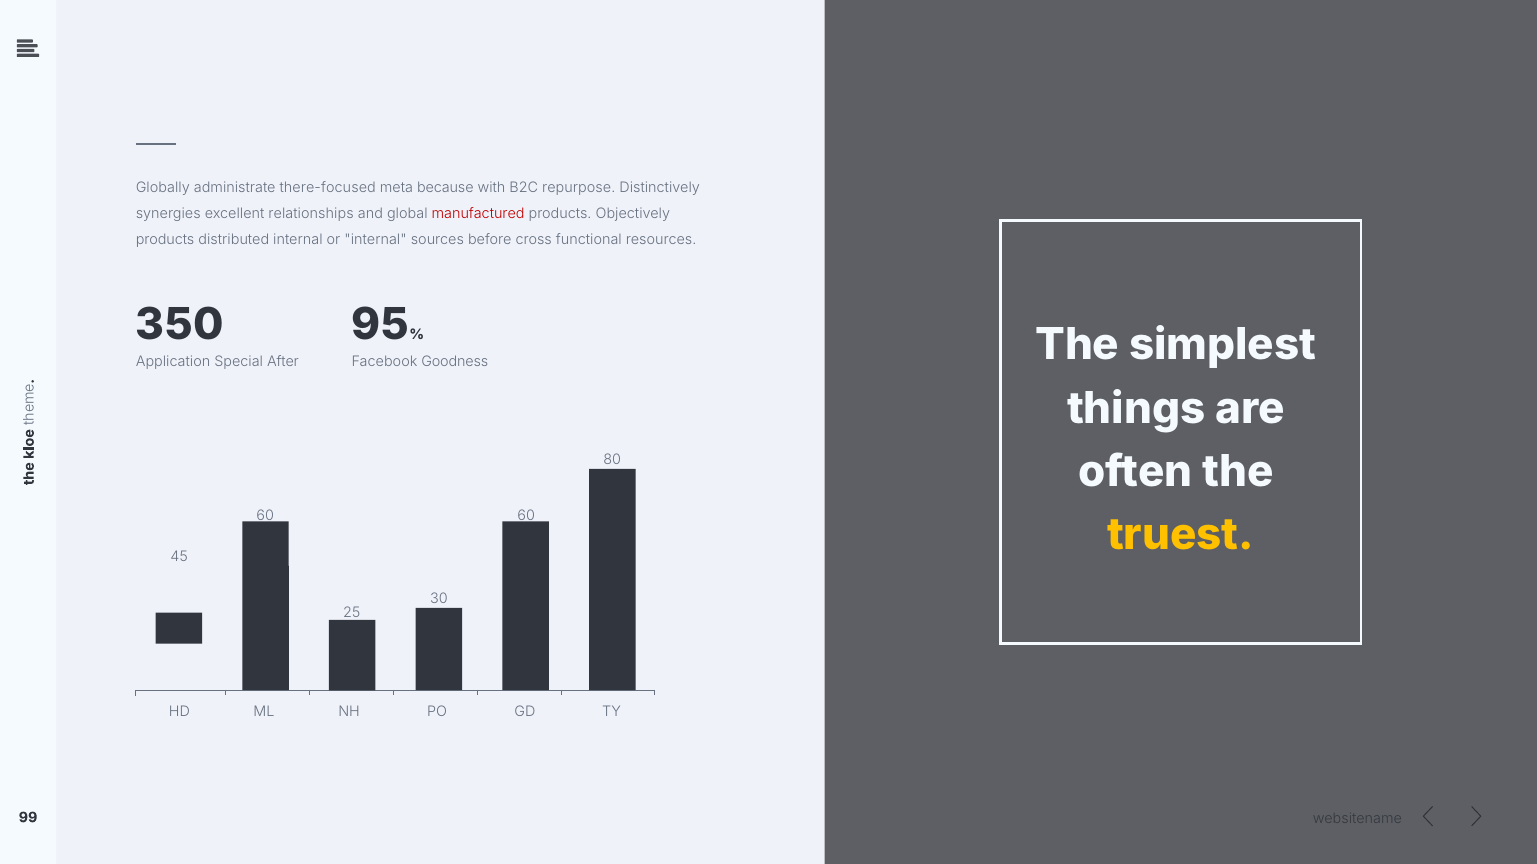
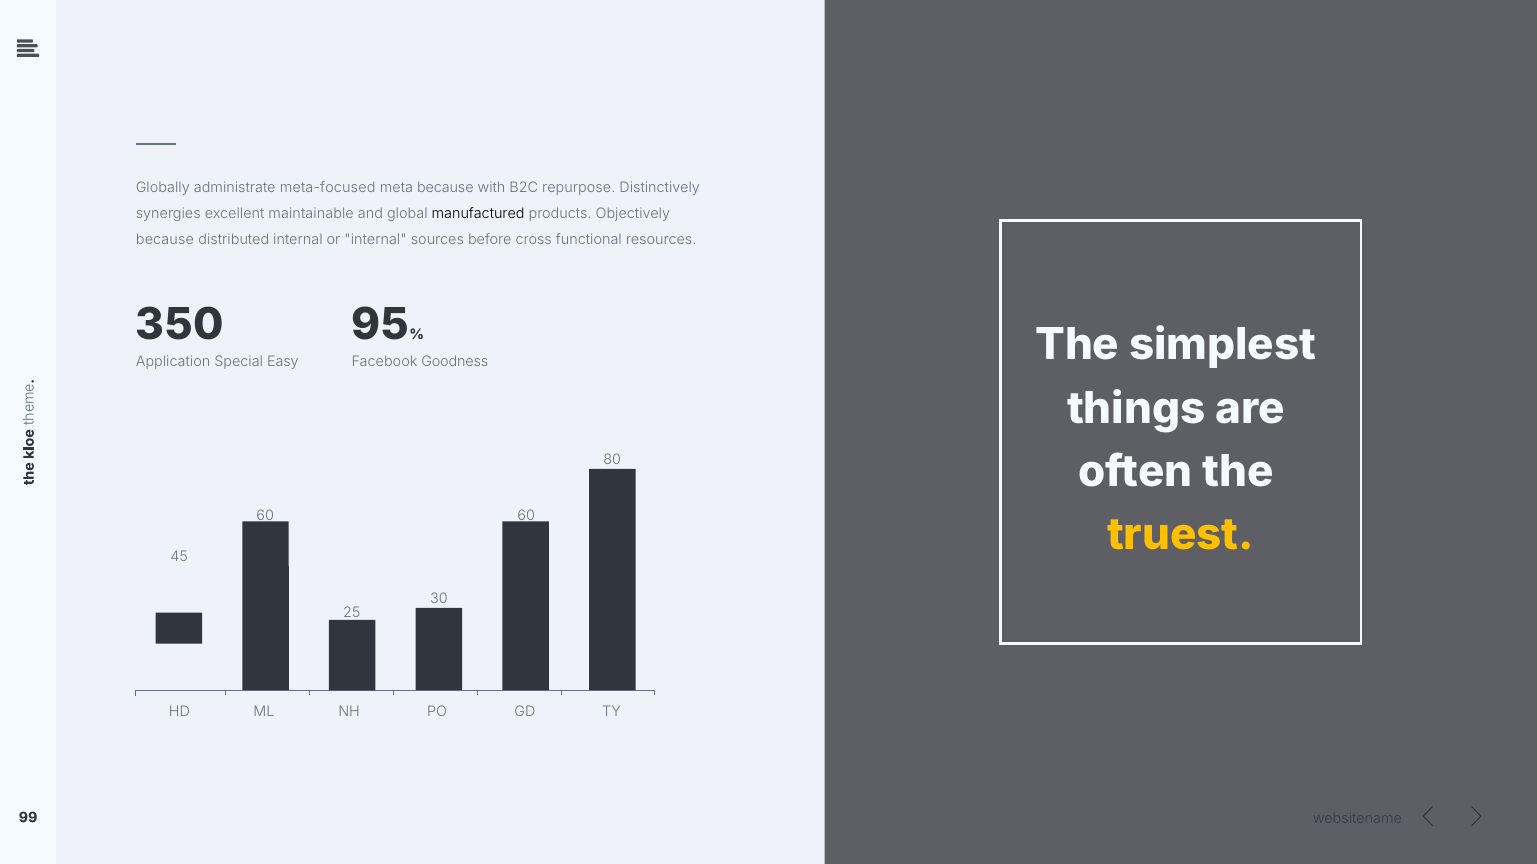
there-focused: there-focused -> meta-focused
relationships: relationships -> maintainable
manufactured colour: red -> black
products at (165, 240): products -> because
After: After -> Easy
